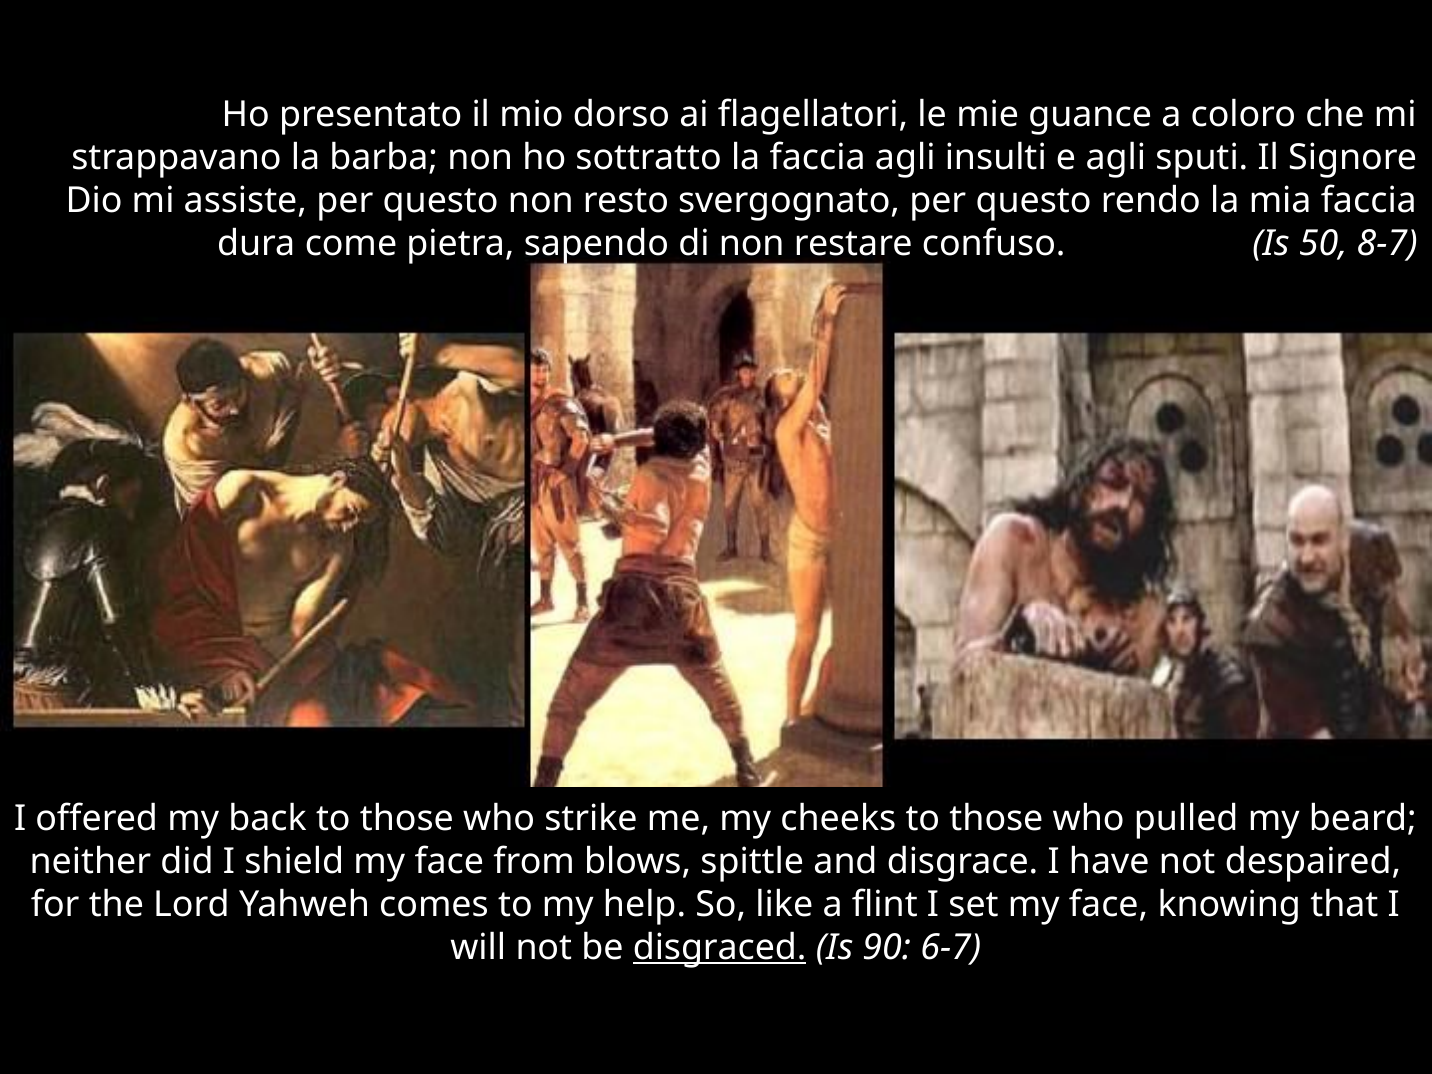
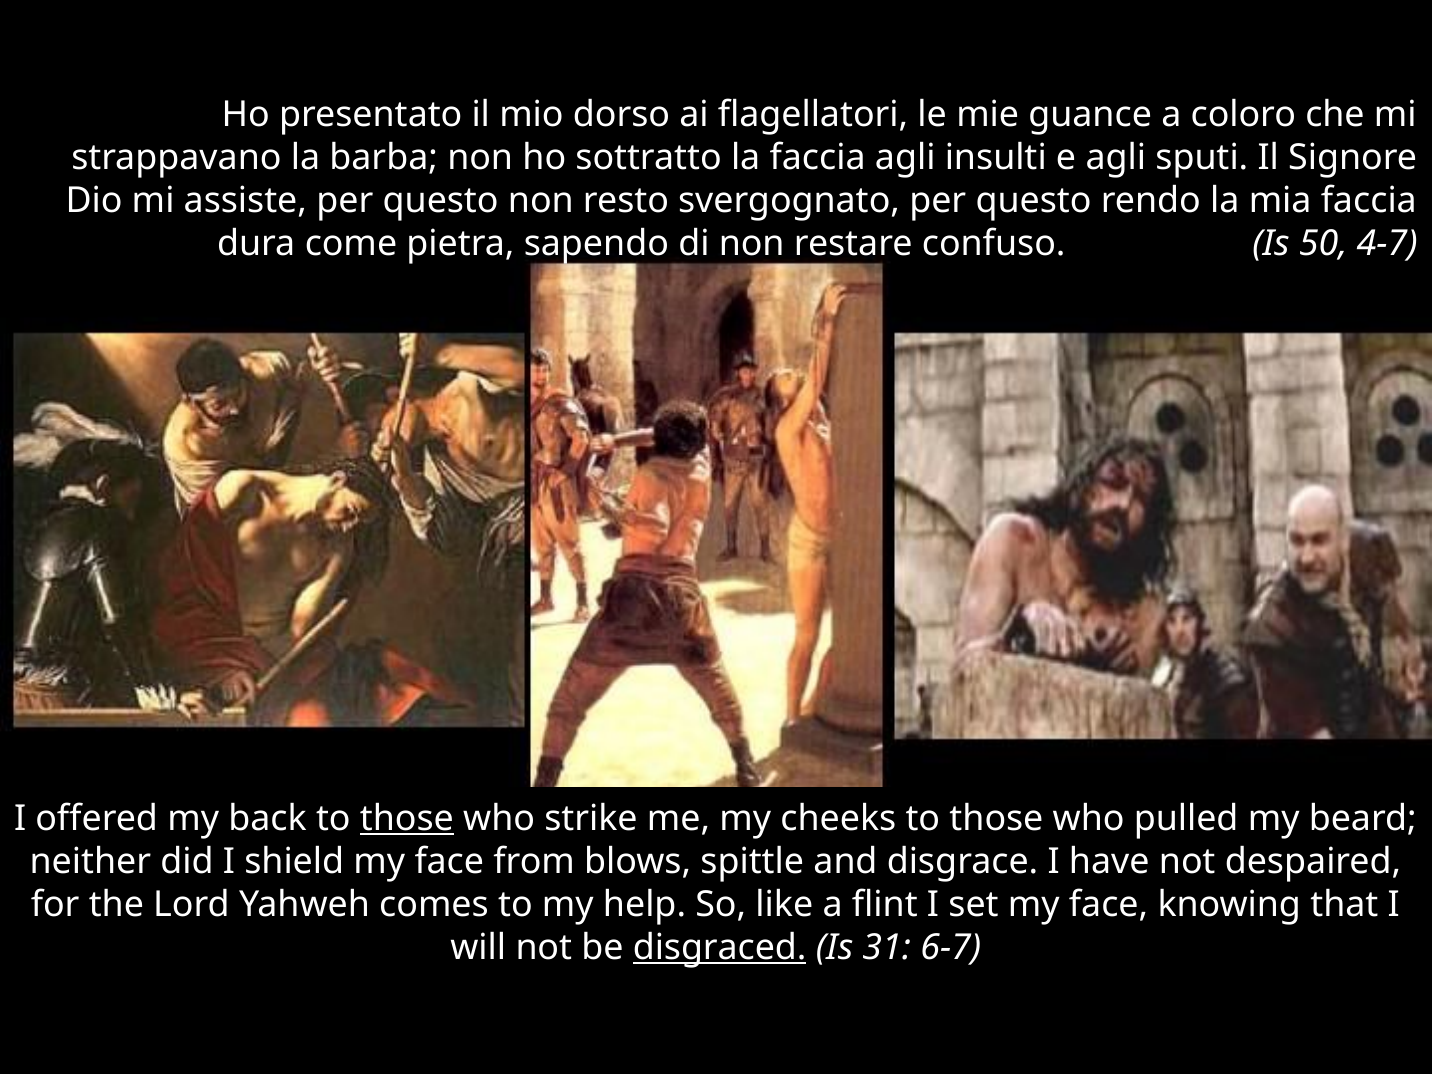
8-7: 8-7 -> 4-7
those at (407, 819) underline: none -> present
90: 90 -> 31
